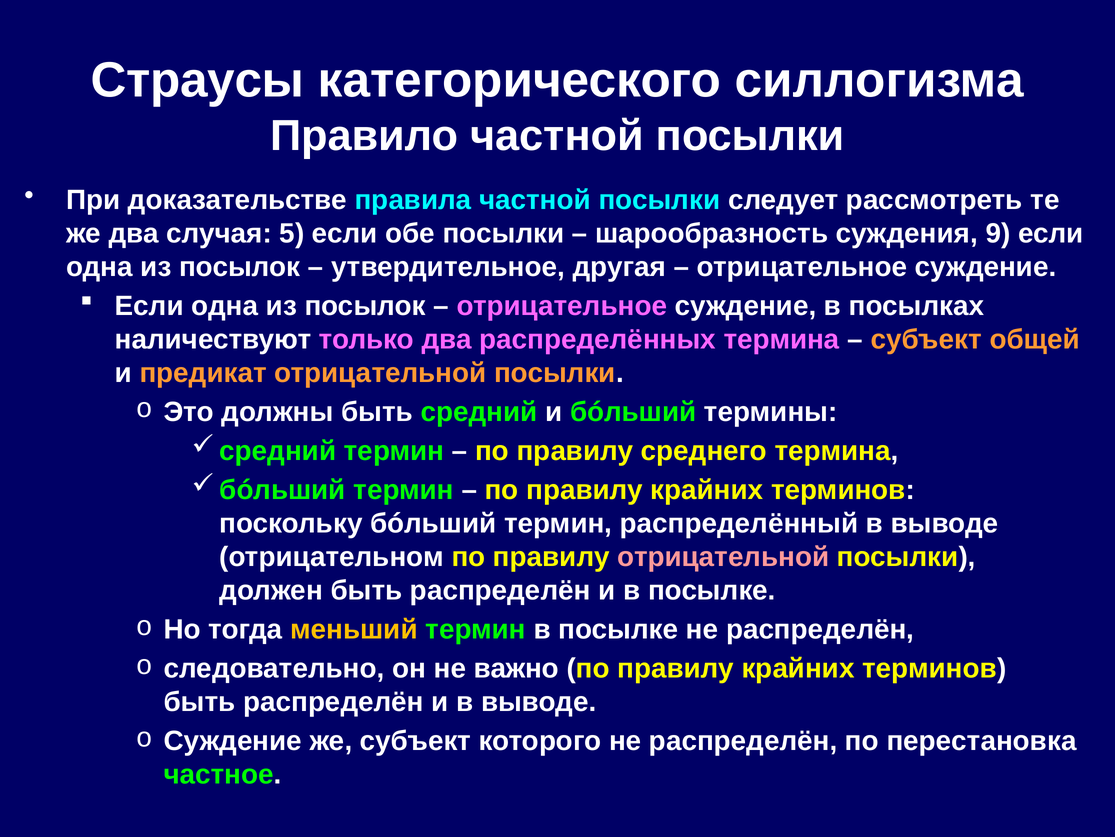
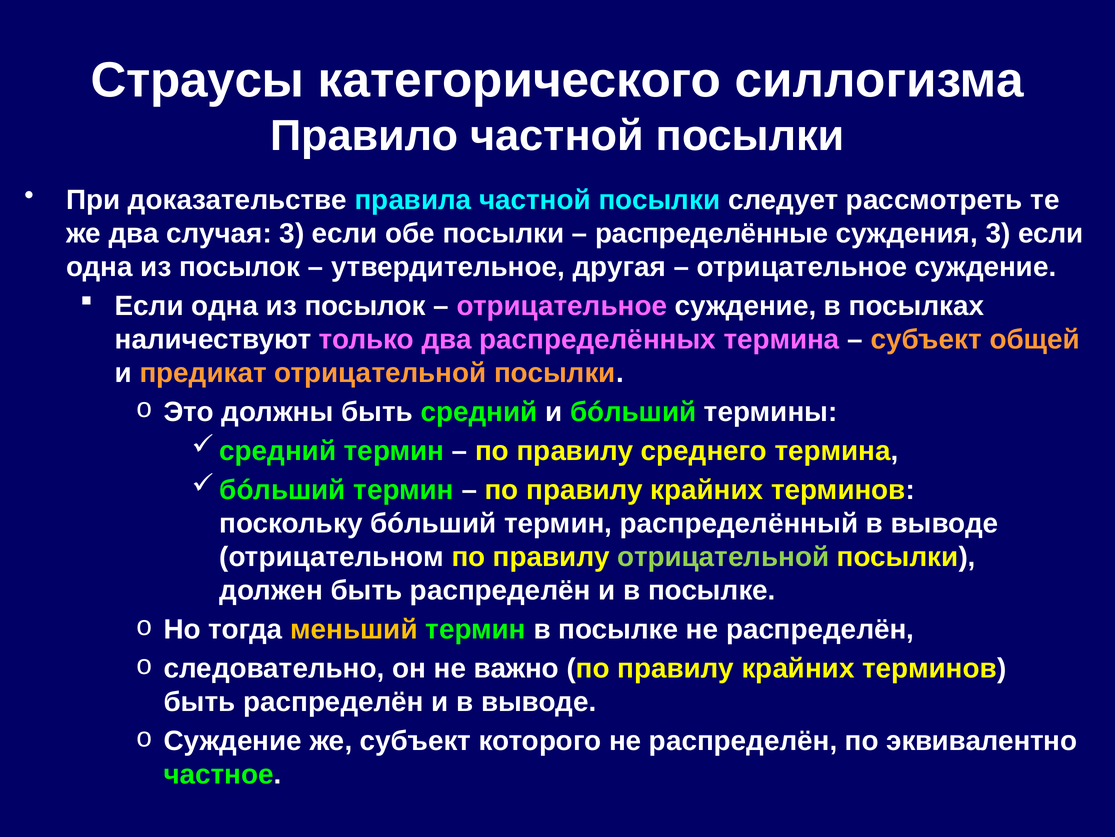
случая 5: 5 -> 3
шарообразность: шарообразность -> распределённые
суждения 9: 9 -> 3
отрицательной at (723, 557) colour: pink -> light green
перестановка: перестановка -> эквивалентно
